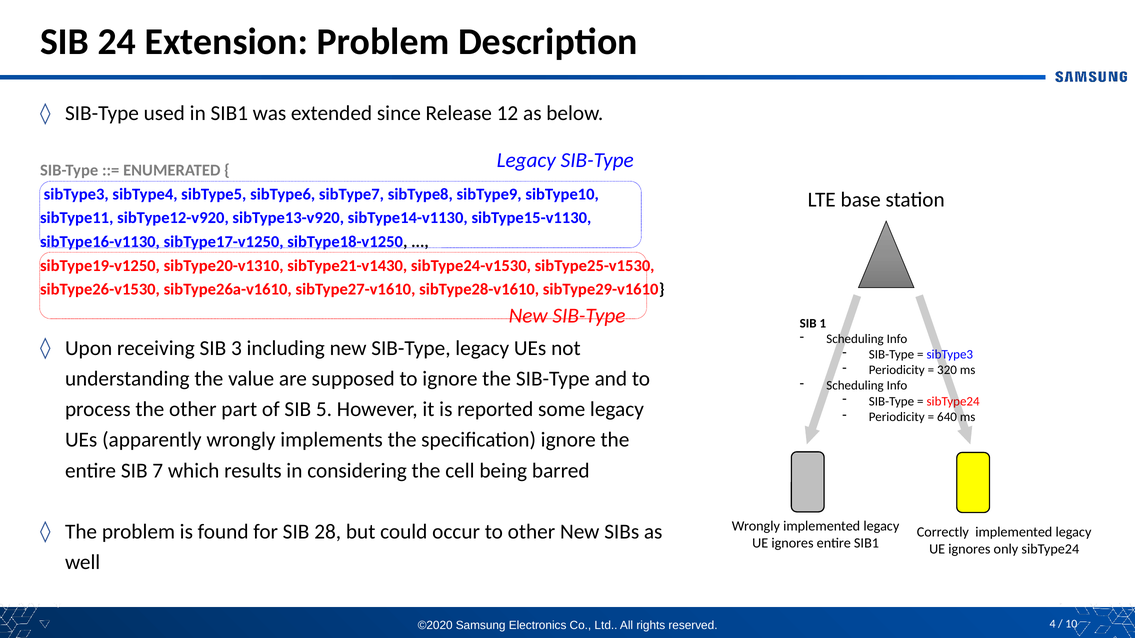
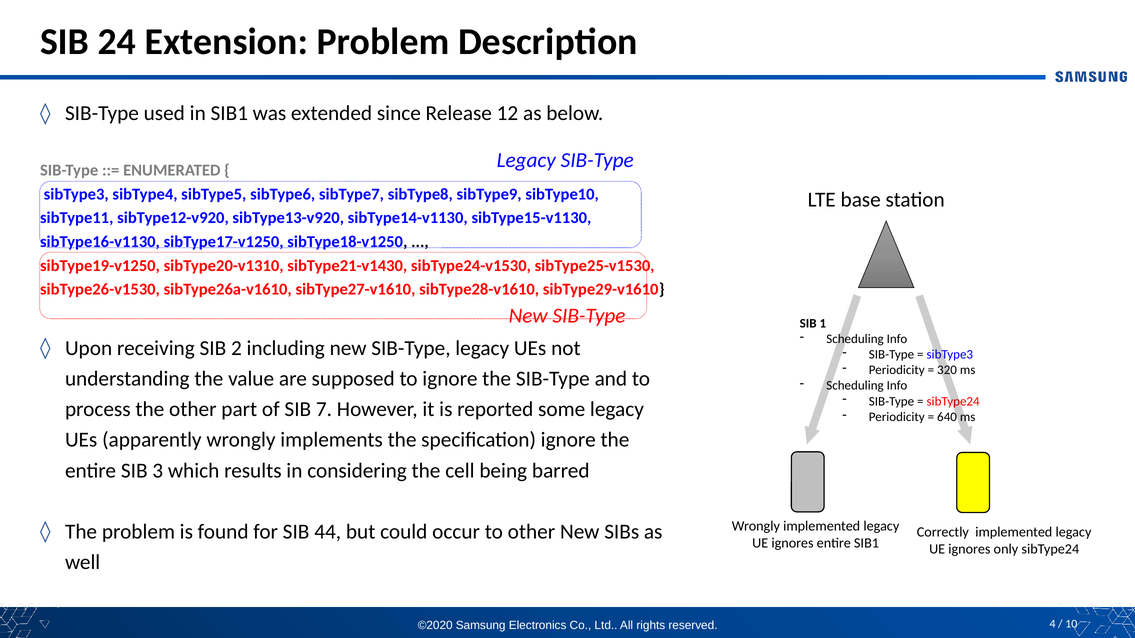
3: 3 -> 2
5: 5 -> 7
7: 7 -> 3
28: 28 -> 44
